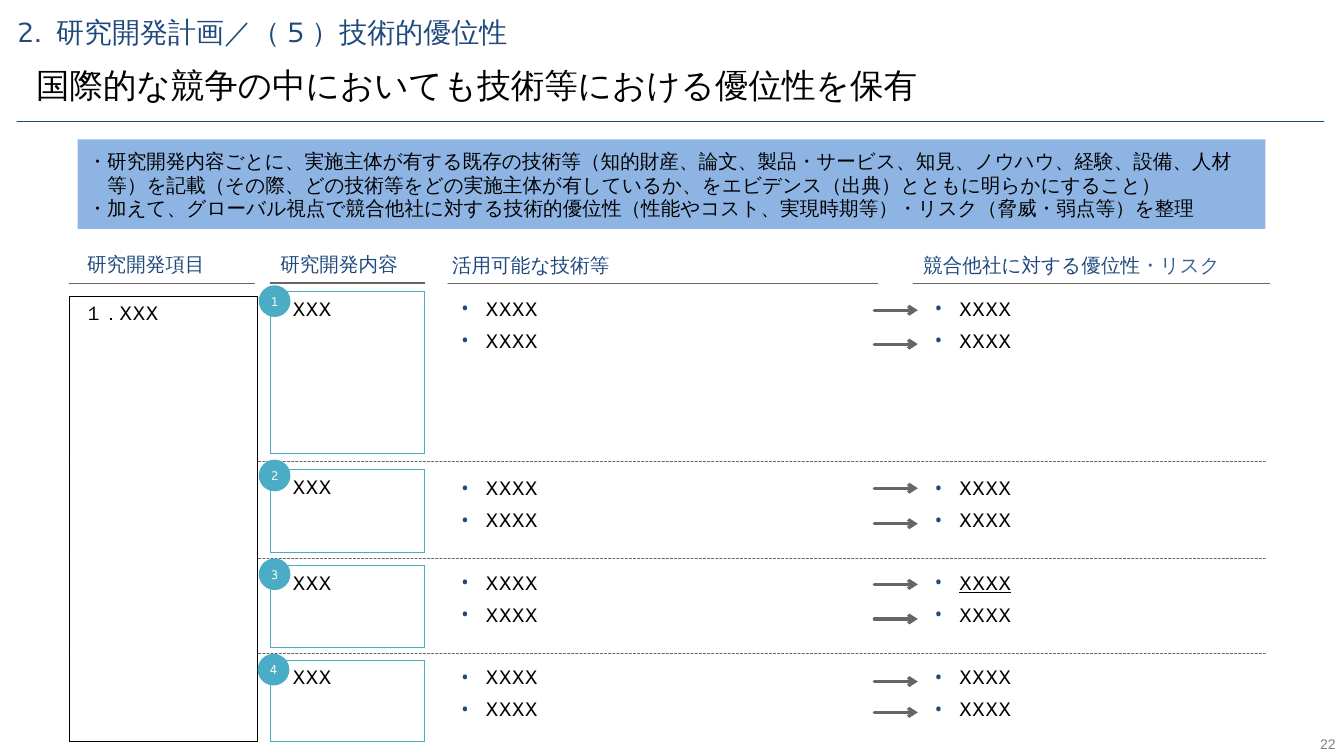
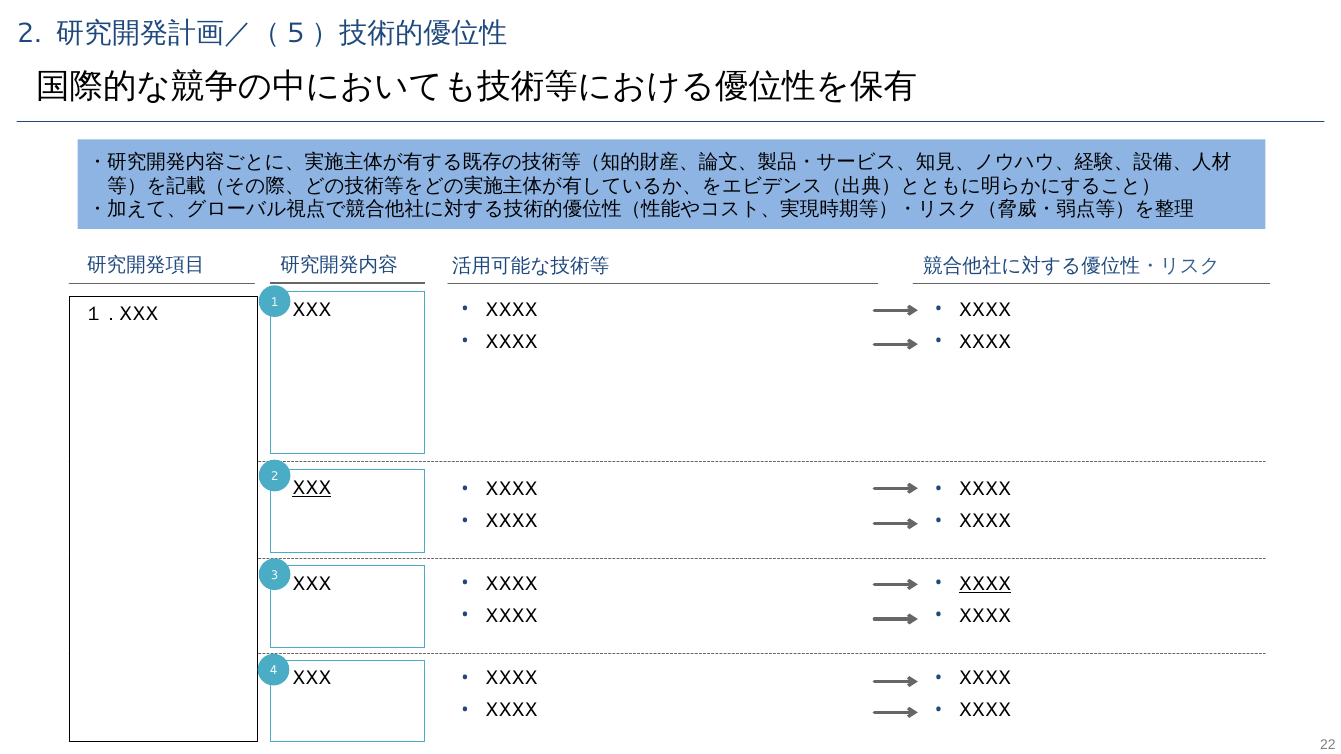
XXX at (312, 488) underline: none -> present
